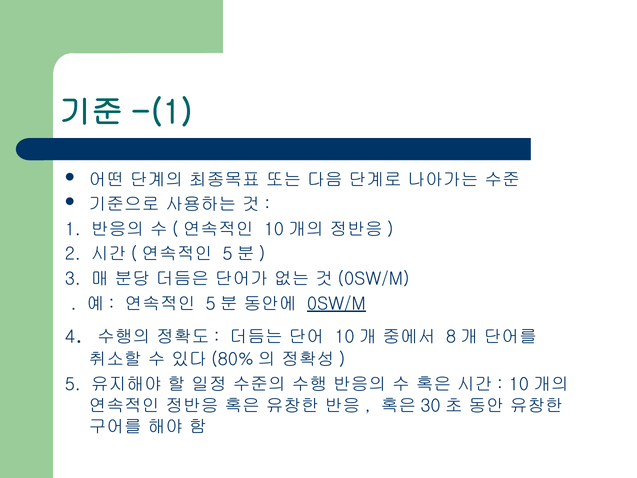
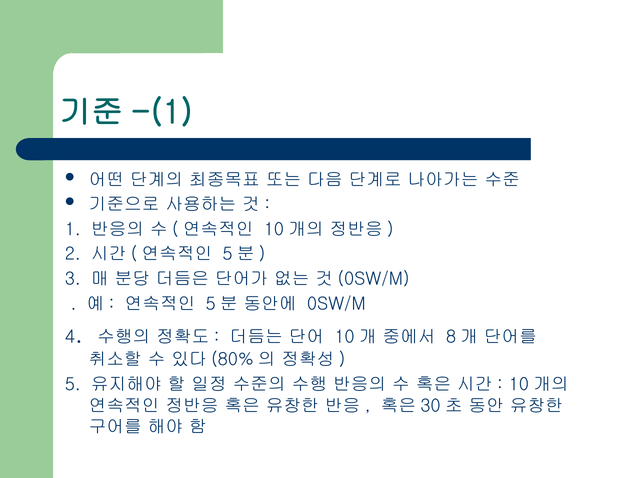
0SW/M underline: present -> none
